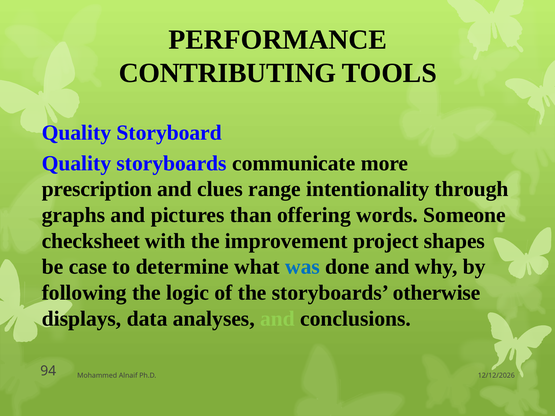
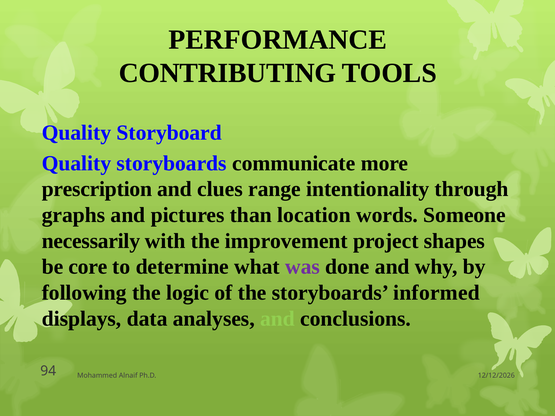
offering: offering -> location
checksheet: checksheet -> necessarily
case: case -> core
was colour: blue -> purple
otherwise: otherwise -> informed
